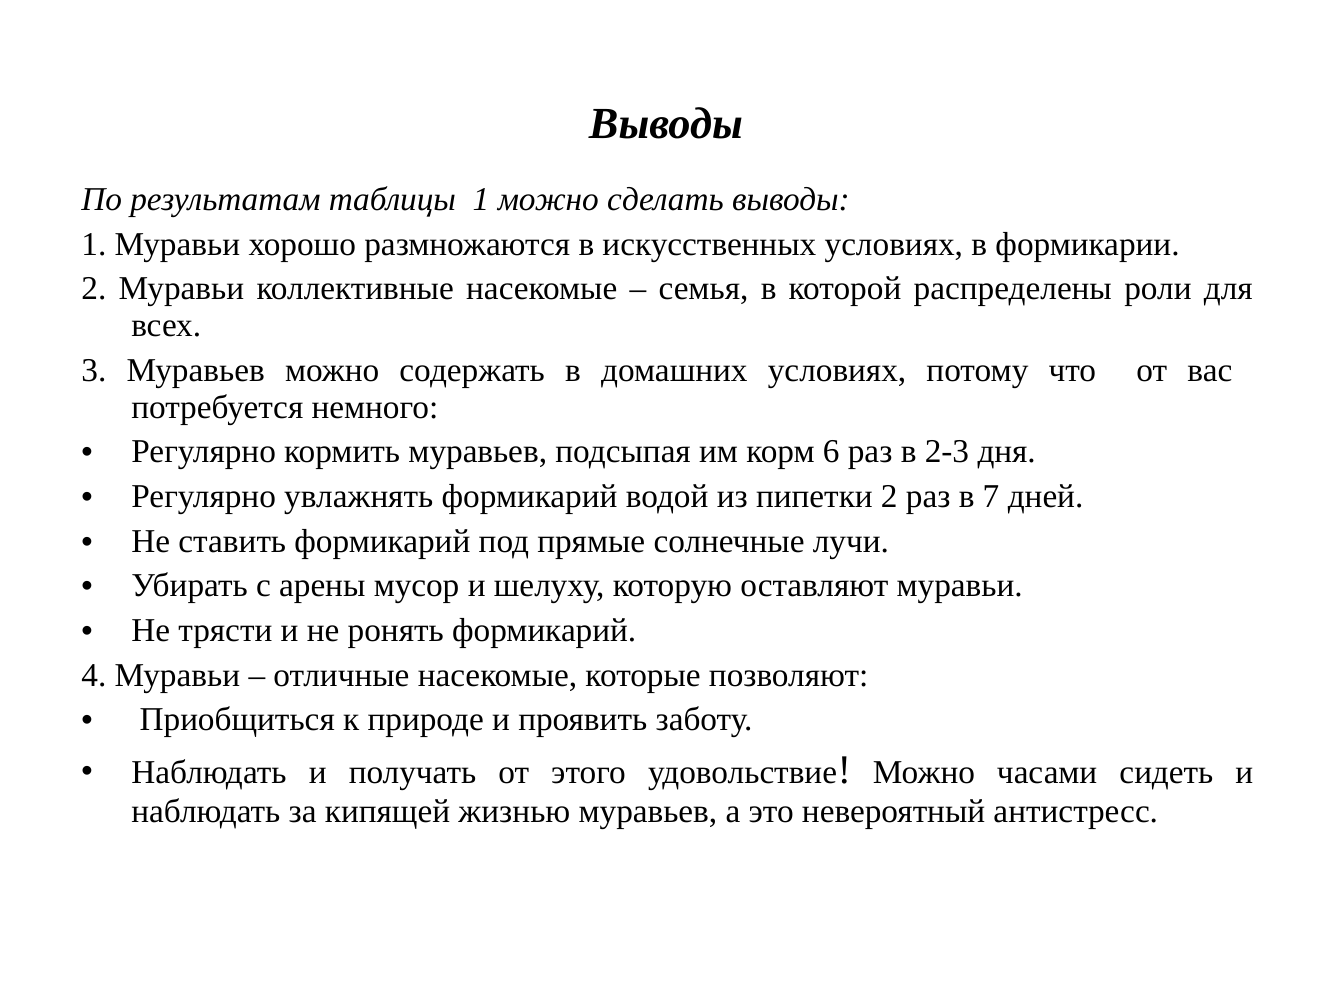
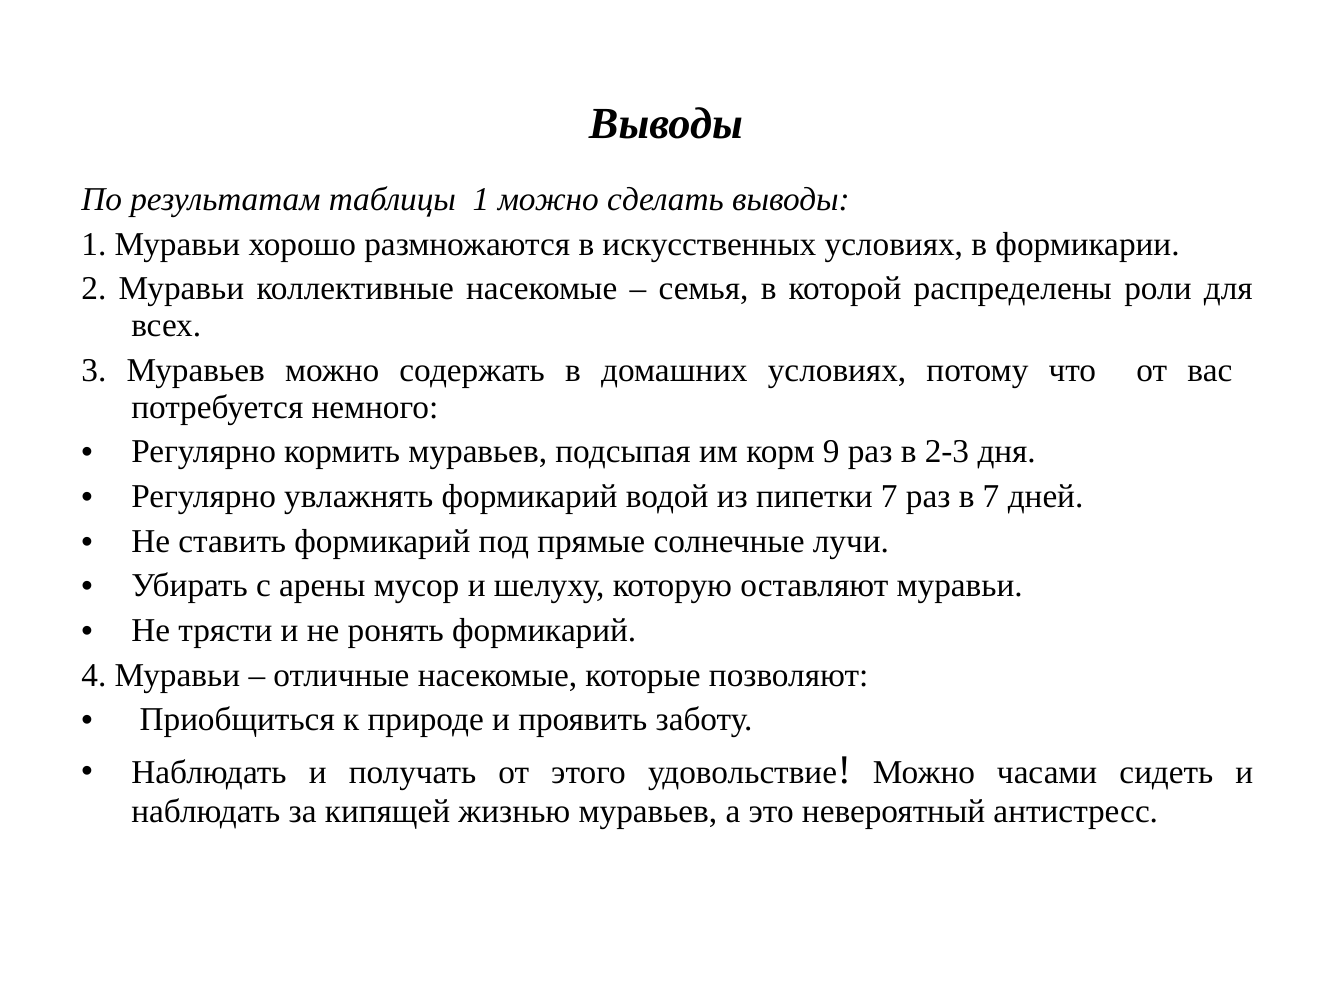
6: 6 -> 9
пипетки 2: 2 -> 7
